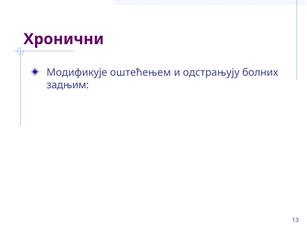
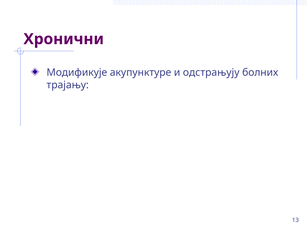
оштећењем: оштећењем -> акупунктуре
задњим: задњим -> трајању
